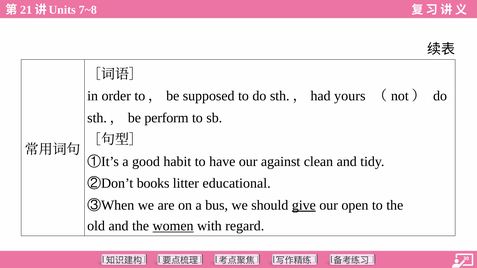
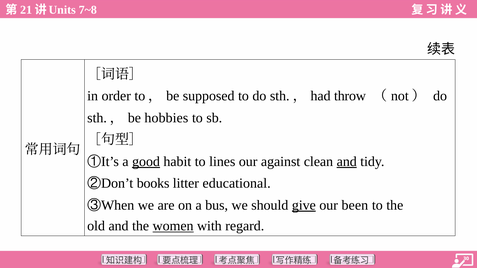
yours: yours -> throw
perform: perform -> hobbies
good underline: none -> present
have: have -> lines
and at (347, 162) underline: none -> present
open: open -> been
